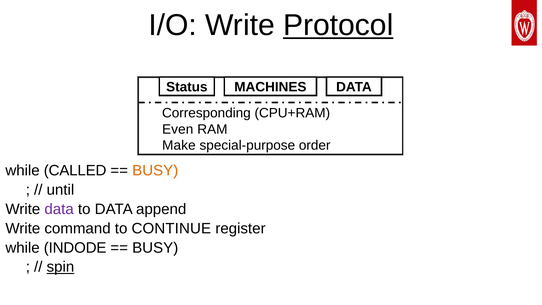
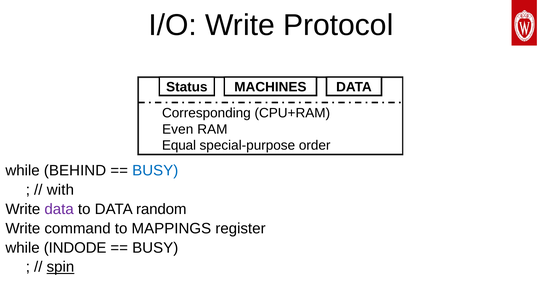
Protocol underline: present -> none
Make: Make -> Equal
CALLED: CALLED -> BEHIND
BUSY at (155, 170) colour: orange -> blue
until: until -> with
append: append -> random
CONTINUE: CONTINUE -> MAPPINGS
